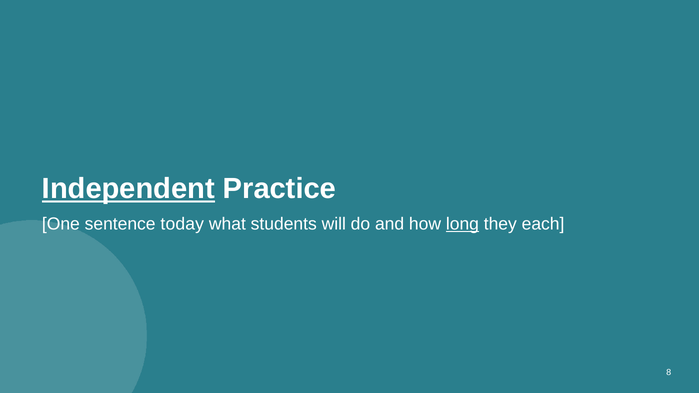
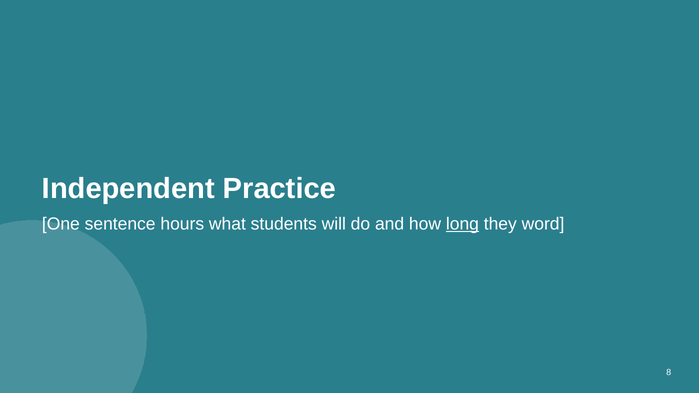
Independent underline: present -> none
today: today -> hours
each: each -> word
